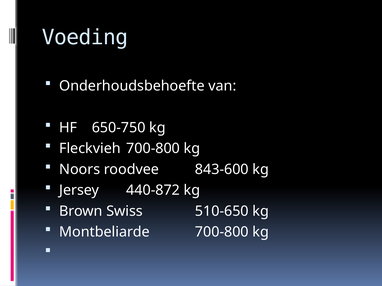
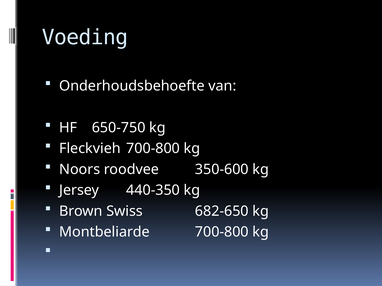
843-600: 843-600 -> 350-600
440-872: 440-872 -> 440-350
510-650: 510-650 -> 682-650
